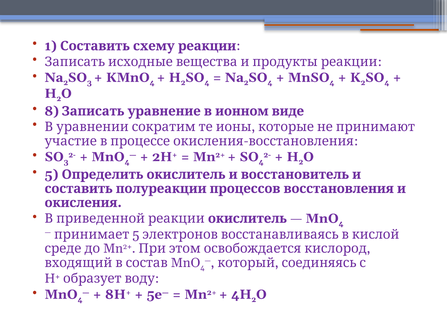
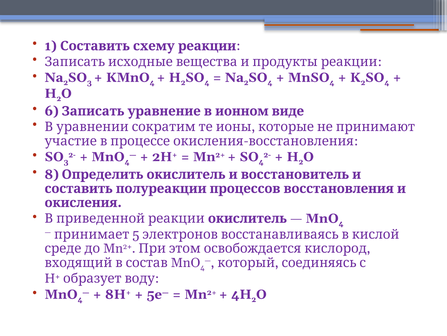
8: 8 -> 6
5 at (52, 174): 5 -> 8
